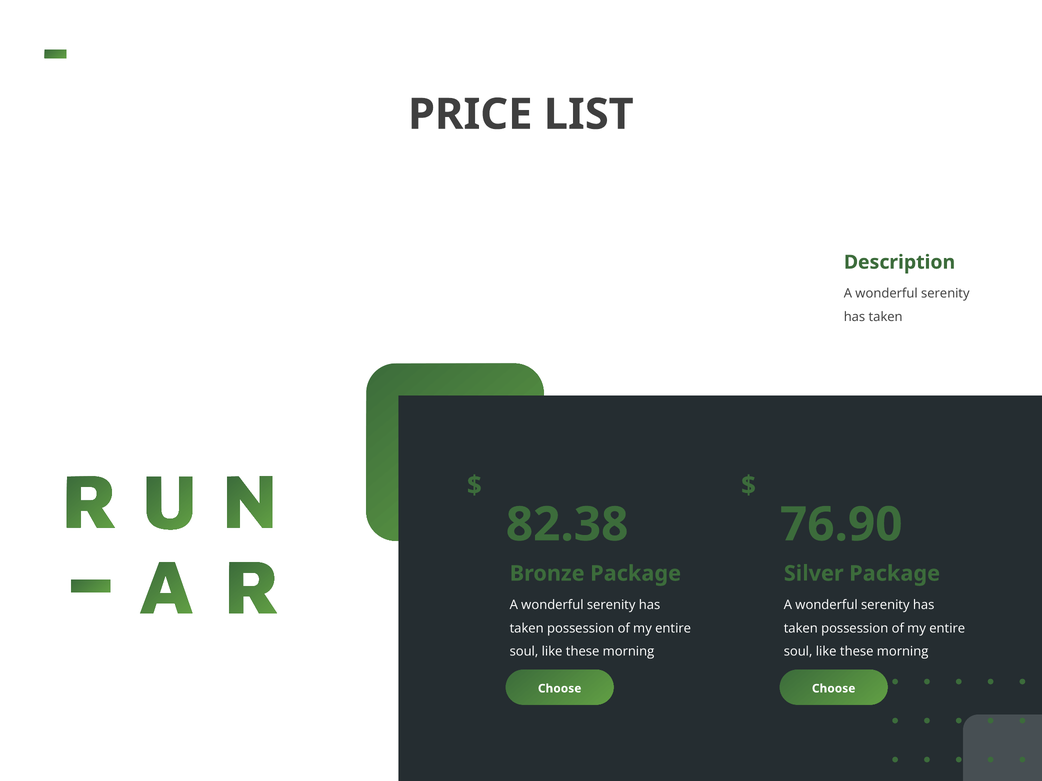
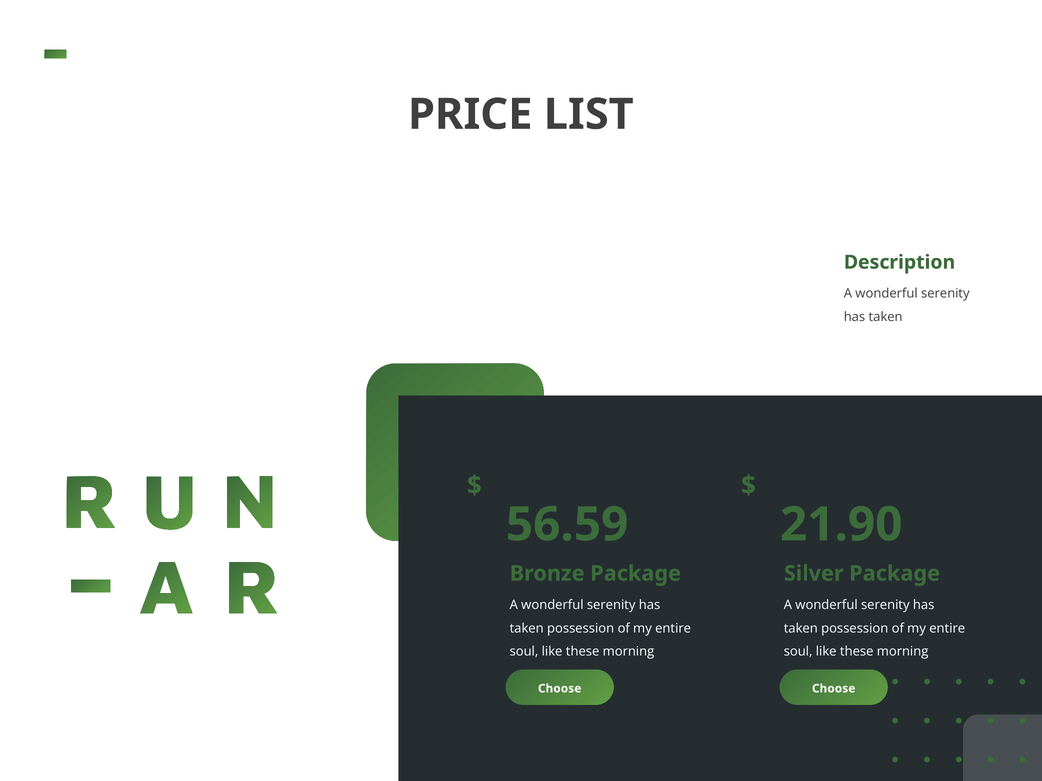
82.38: 82.38 -> 56.59
76.90: 76.90 -> 21.90
